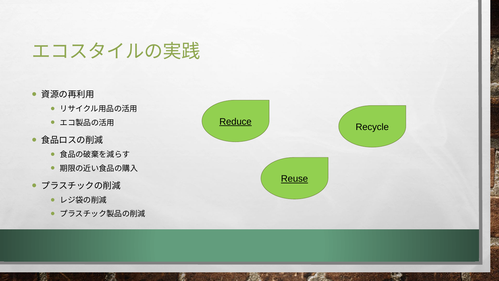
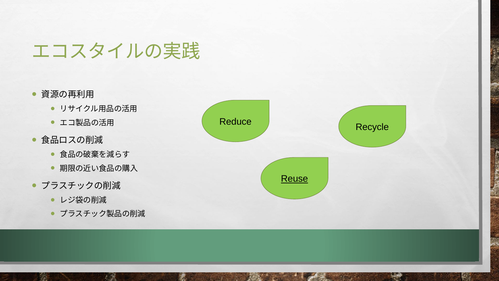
Reduce underline: present -> none
